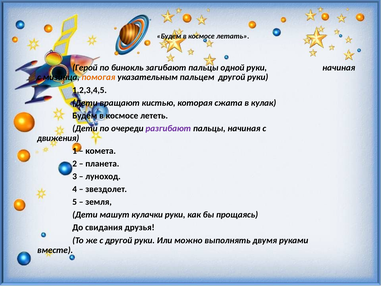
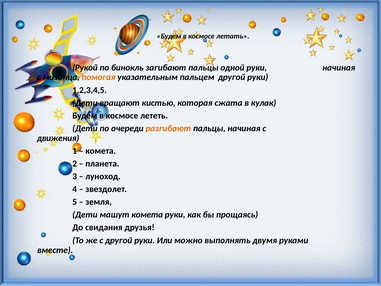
Герой: Герой -> Рукой
разгибают colour: purple -> orange
машут кулачки: кулачки -> комета
